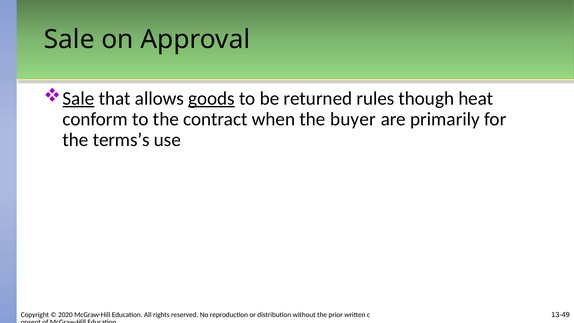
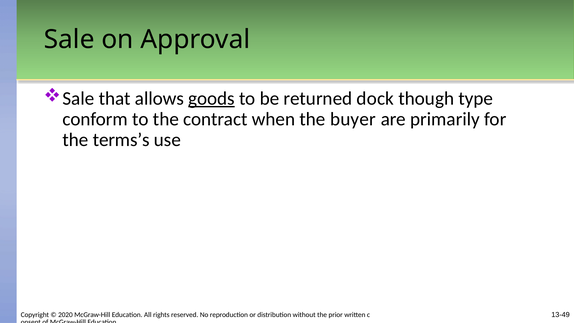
Sale at (78, 98) underline: present -> none
rules: rules -> dock
heat: heat -> type
